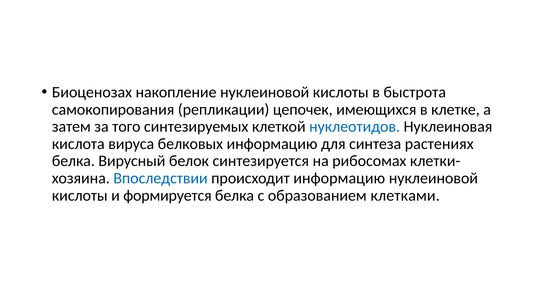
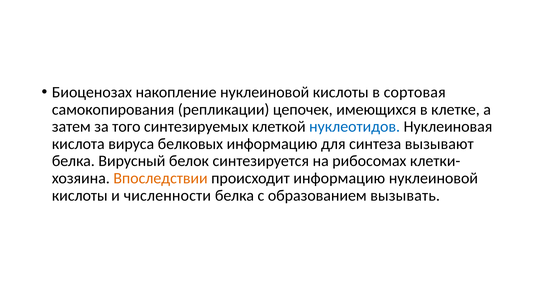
быстрота: быстрота -> сортовая
растениях: растениях -> вызывают
Впоследствии colour: blue -> orange
формируется: формируется -> численности
клетками: клетками -> вызывать
